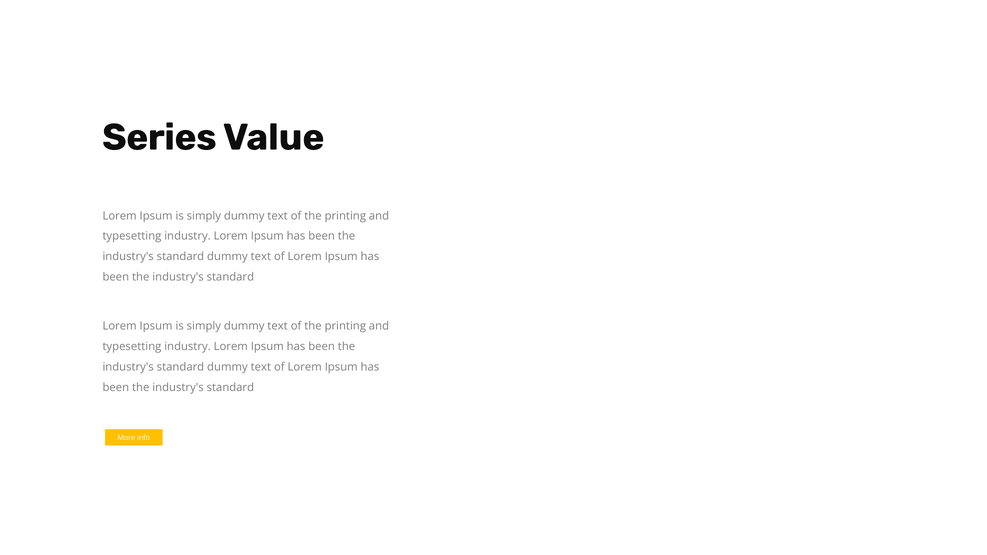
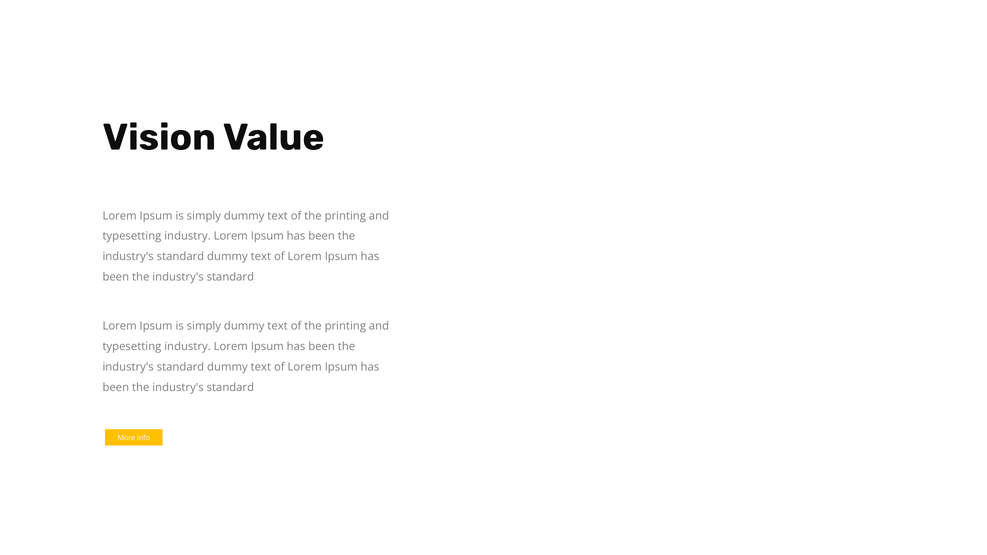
Series: Series -> Vision
